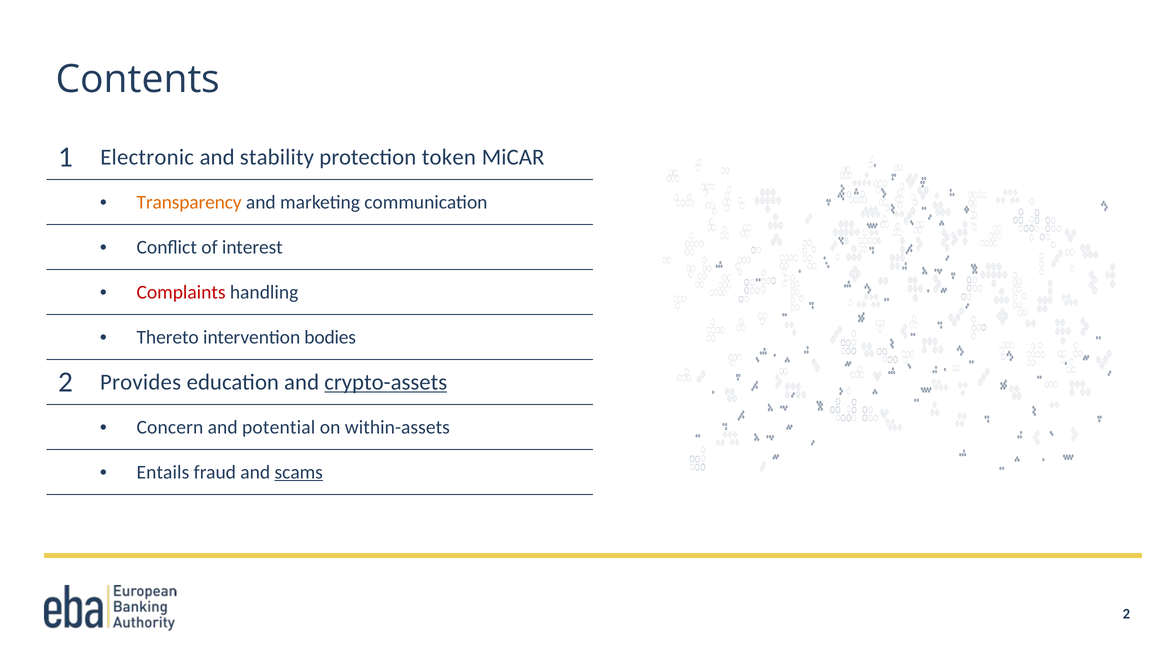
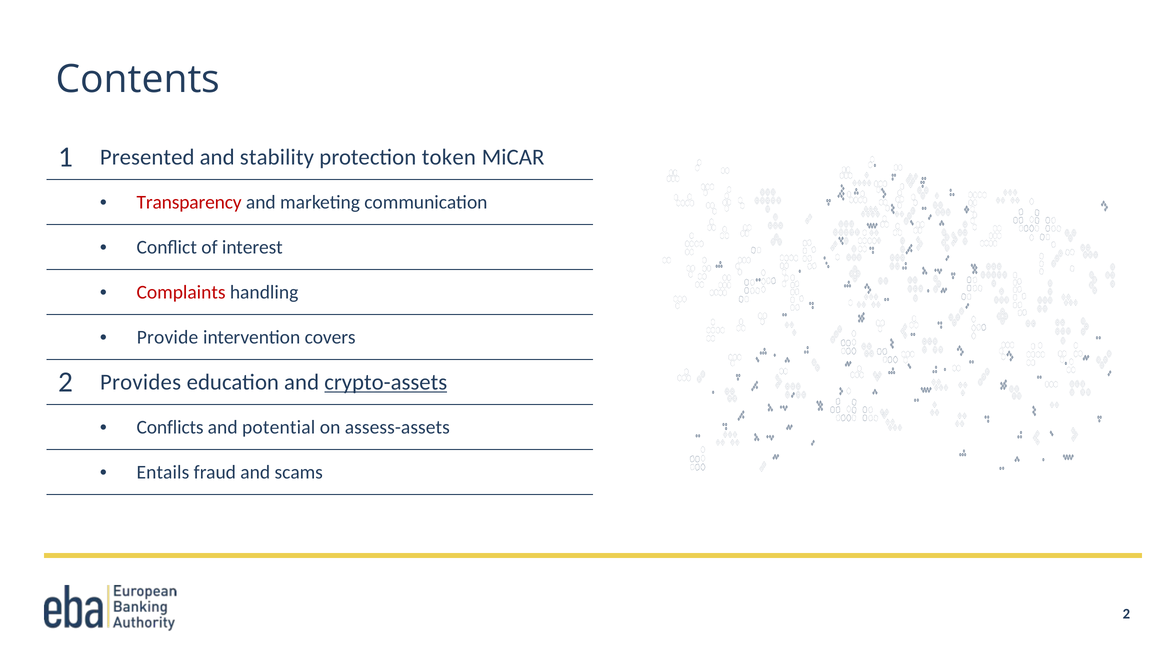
Electronic: Electronic -> Presented
Transparency colour: orange -> red
Thereto: Thereto -> Provide
bodies: bodies -> covers
Concern: Concern -> Conflicts
within-assets: within-assets -> assess-assets
scams underline: present -> none
